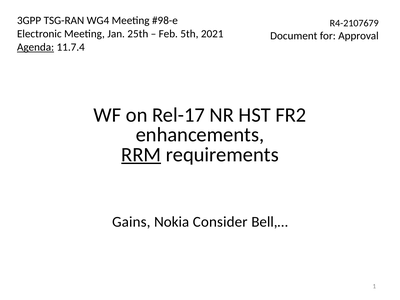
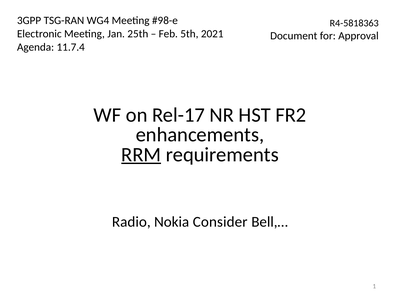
R4-2107679: R4-2107679 -> R4-5818363
Agenda underline: present -> none
Gains: Gains -> Radio
